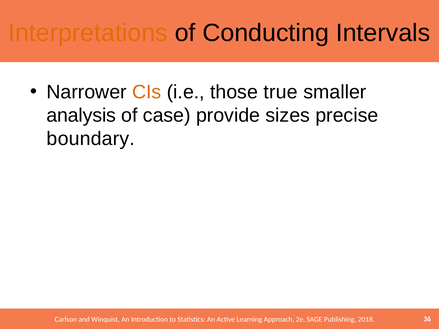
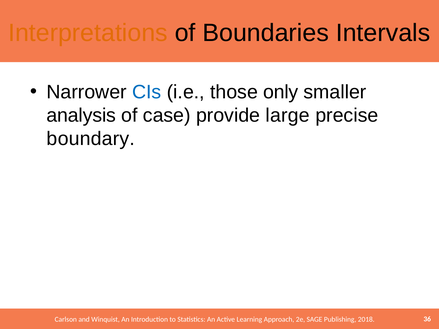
Conducting: Conducting -> Boundaries
CIs colour: orange -> blue
true: true -> only
sizes: sizes -> large
